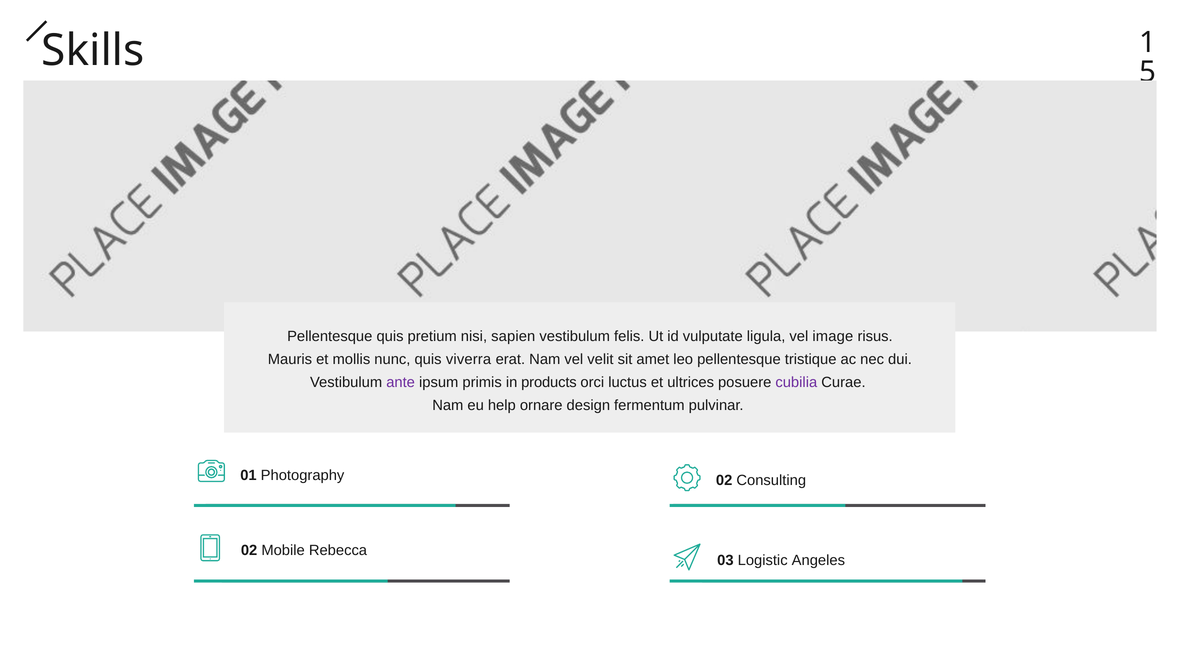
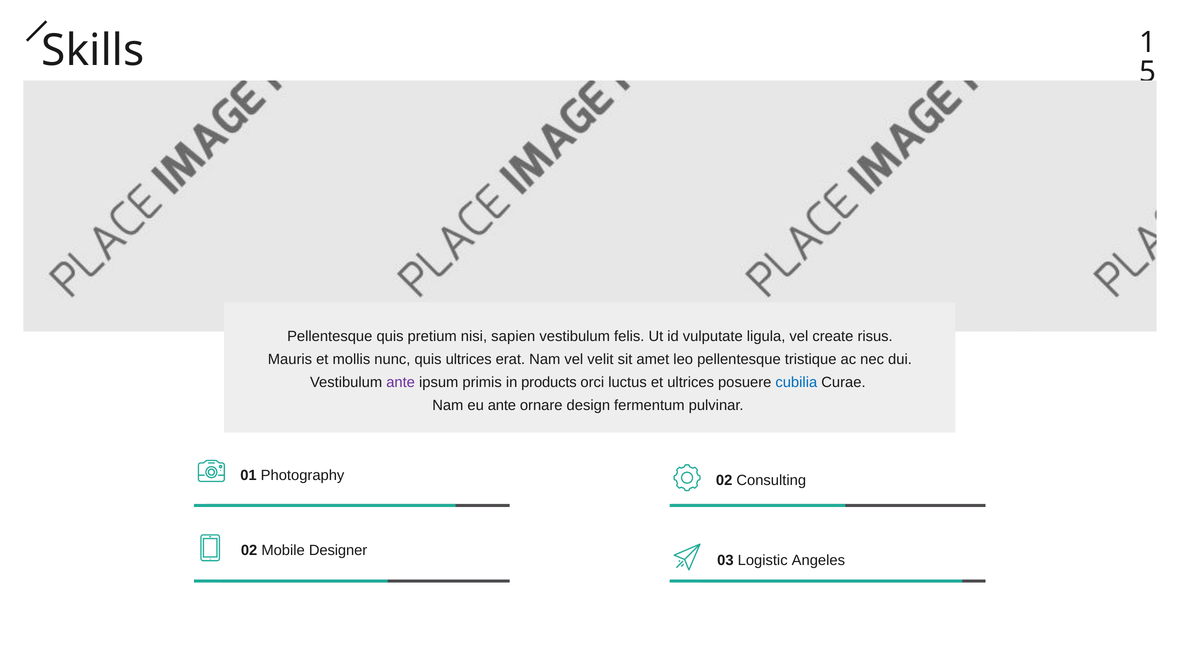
image: image -> create
quis viverra: viverra -> ultrices
cubilia colour: purple -> blue
eu help: help -> ante
Rebecca: Rebecca -> Designer
